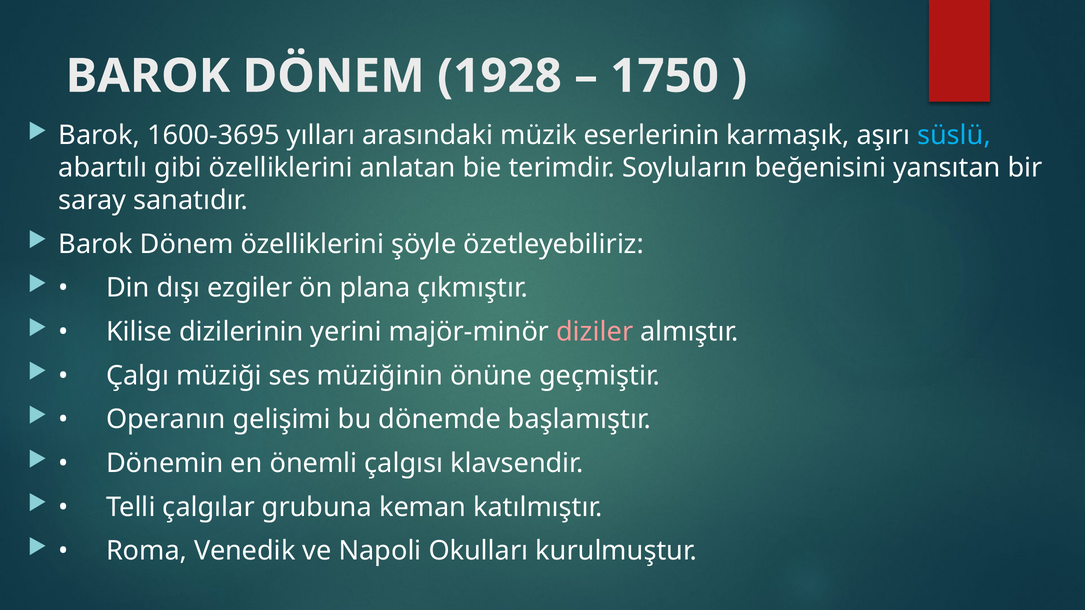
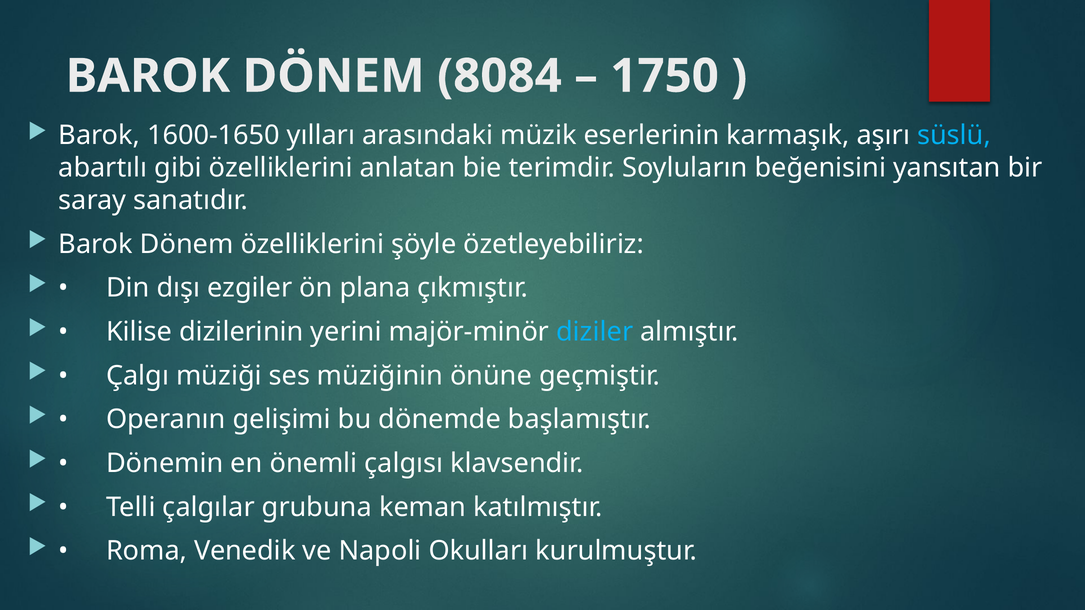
1928: 1928 -> 8084
1600-3695: 1600-3695 -> 1600-1650
diziler colour: pink -> light blue
